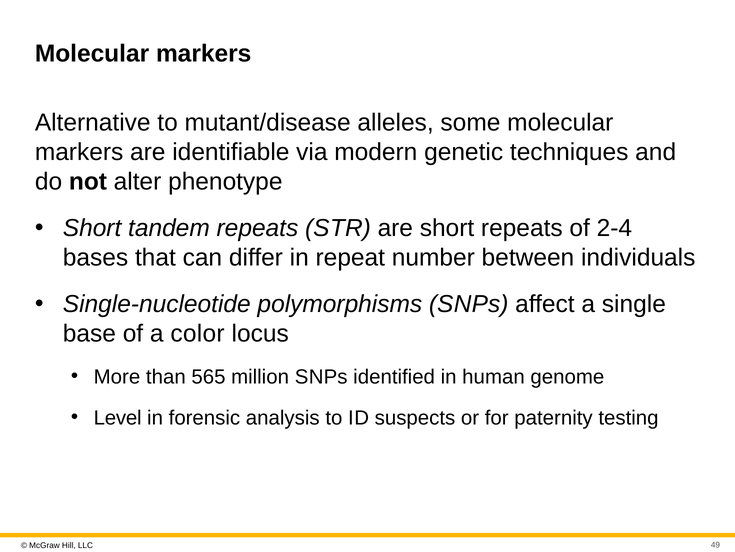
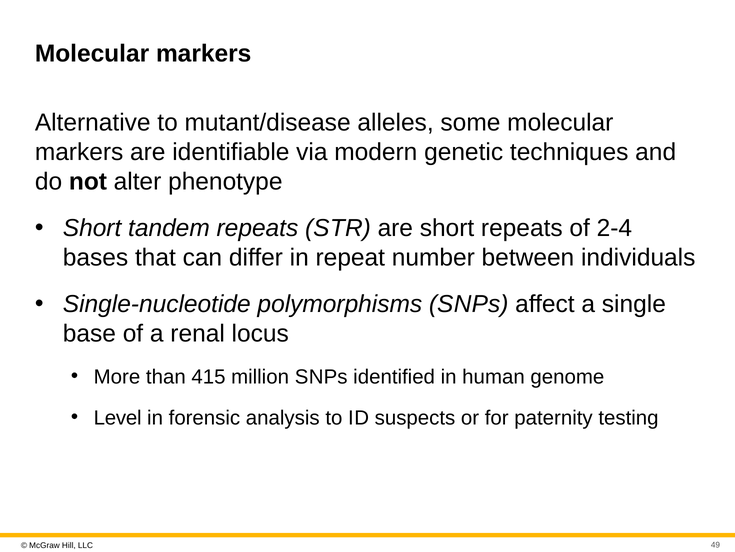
color: color -> renal
565: 565 -> 415
